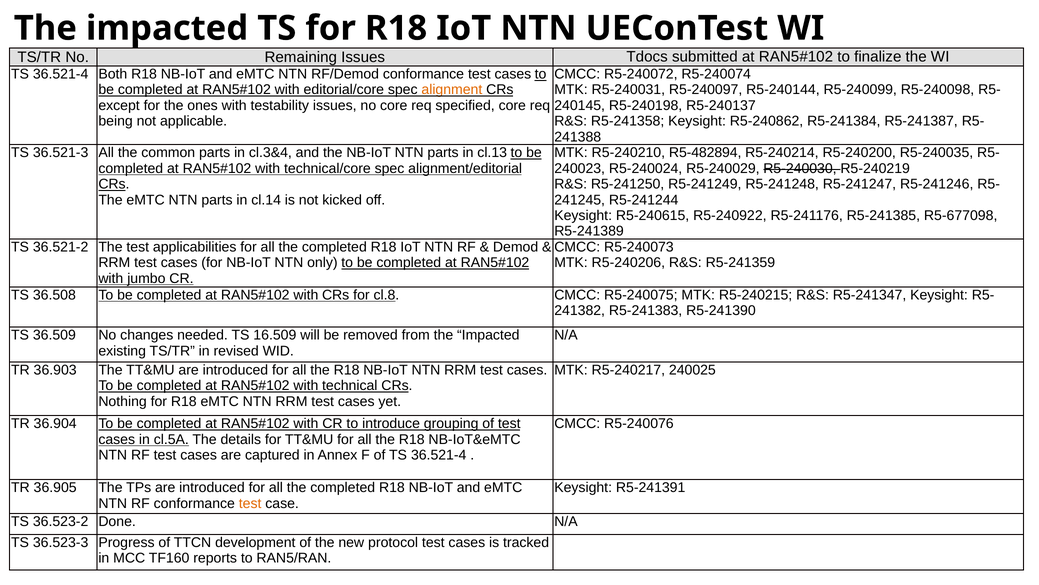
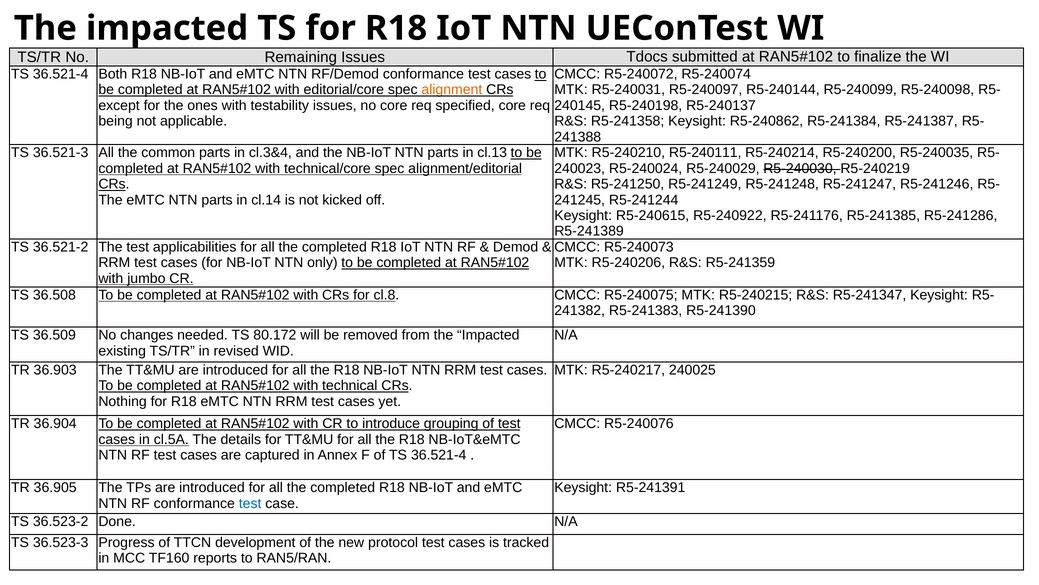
R5-482894: R5-482894 -> R5-240111
R5-677098: R5-677098 -> R5-241286
16.509: 16.509 -> 80.172
test at (250, 503) colour: orange -> blue
